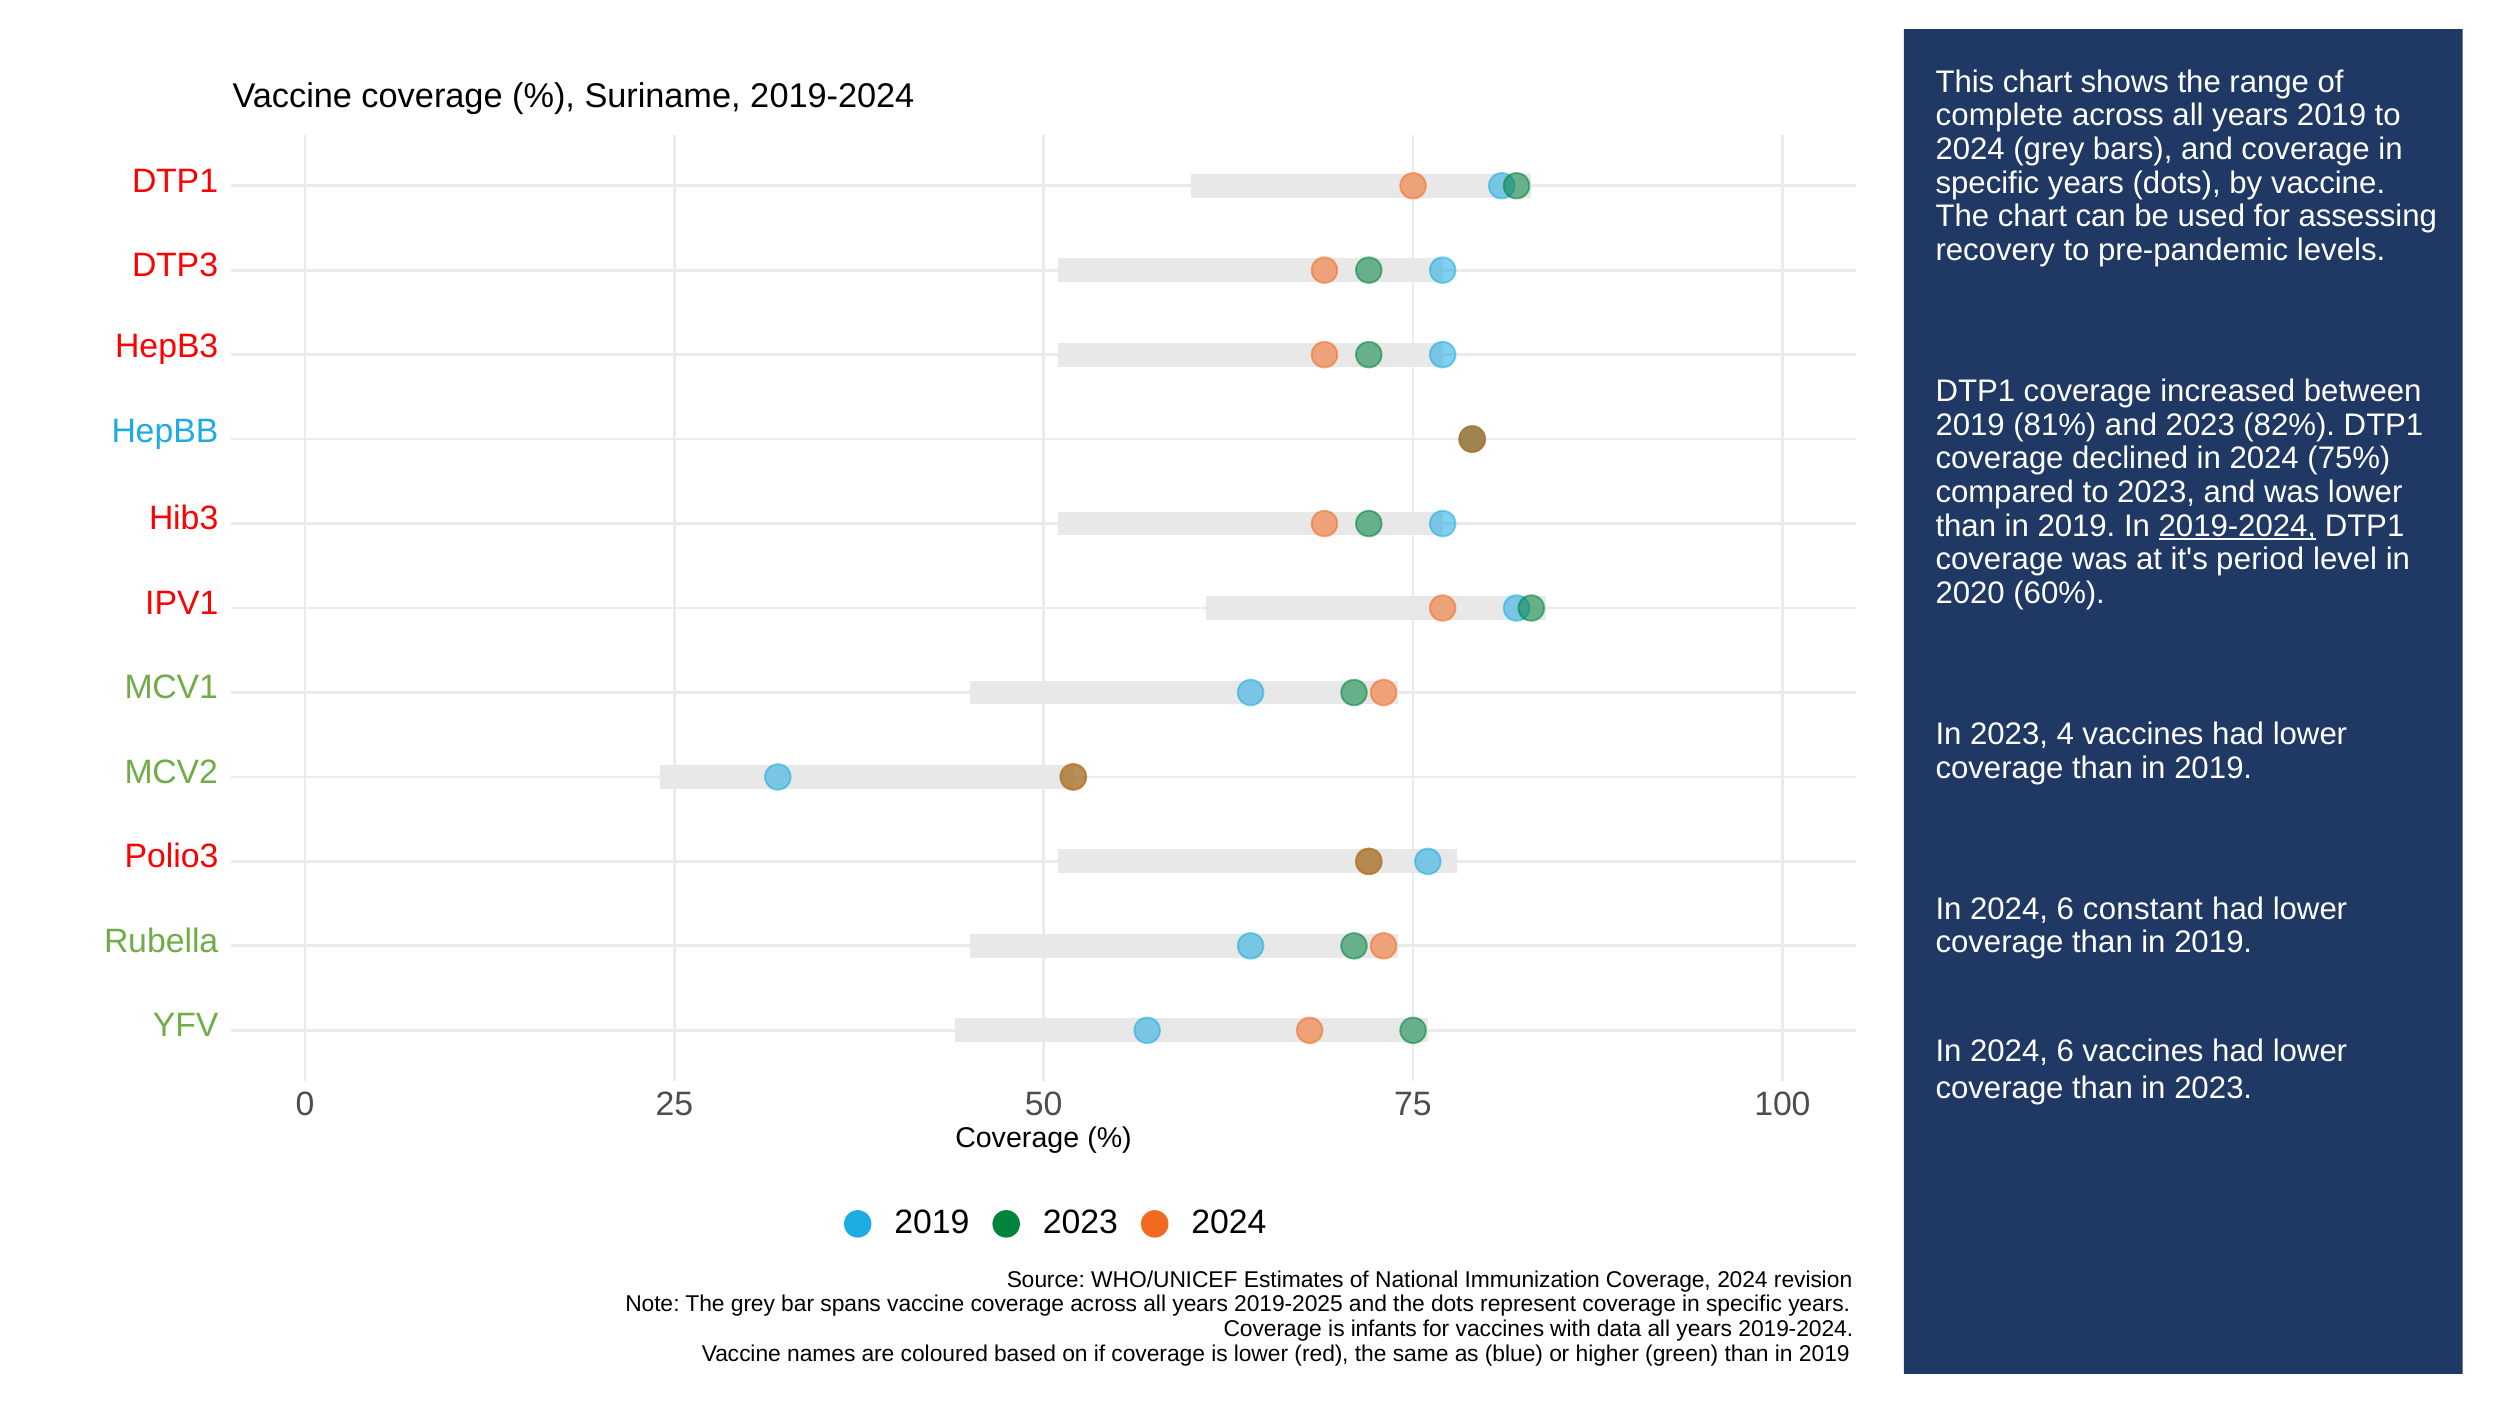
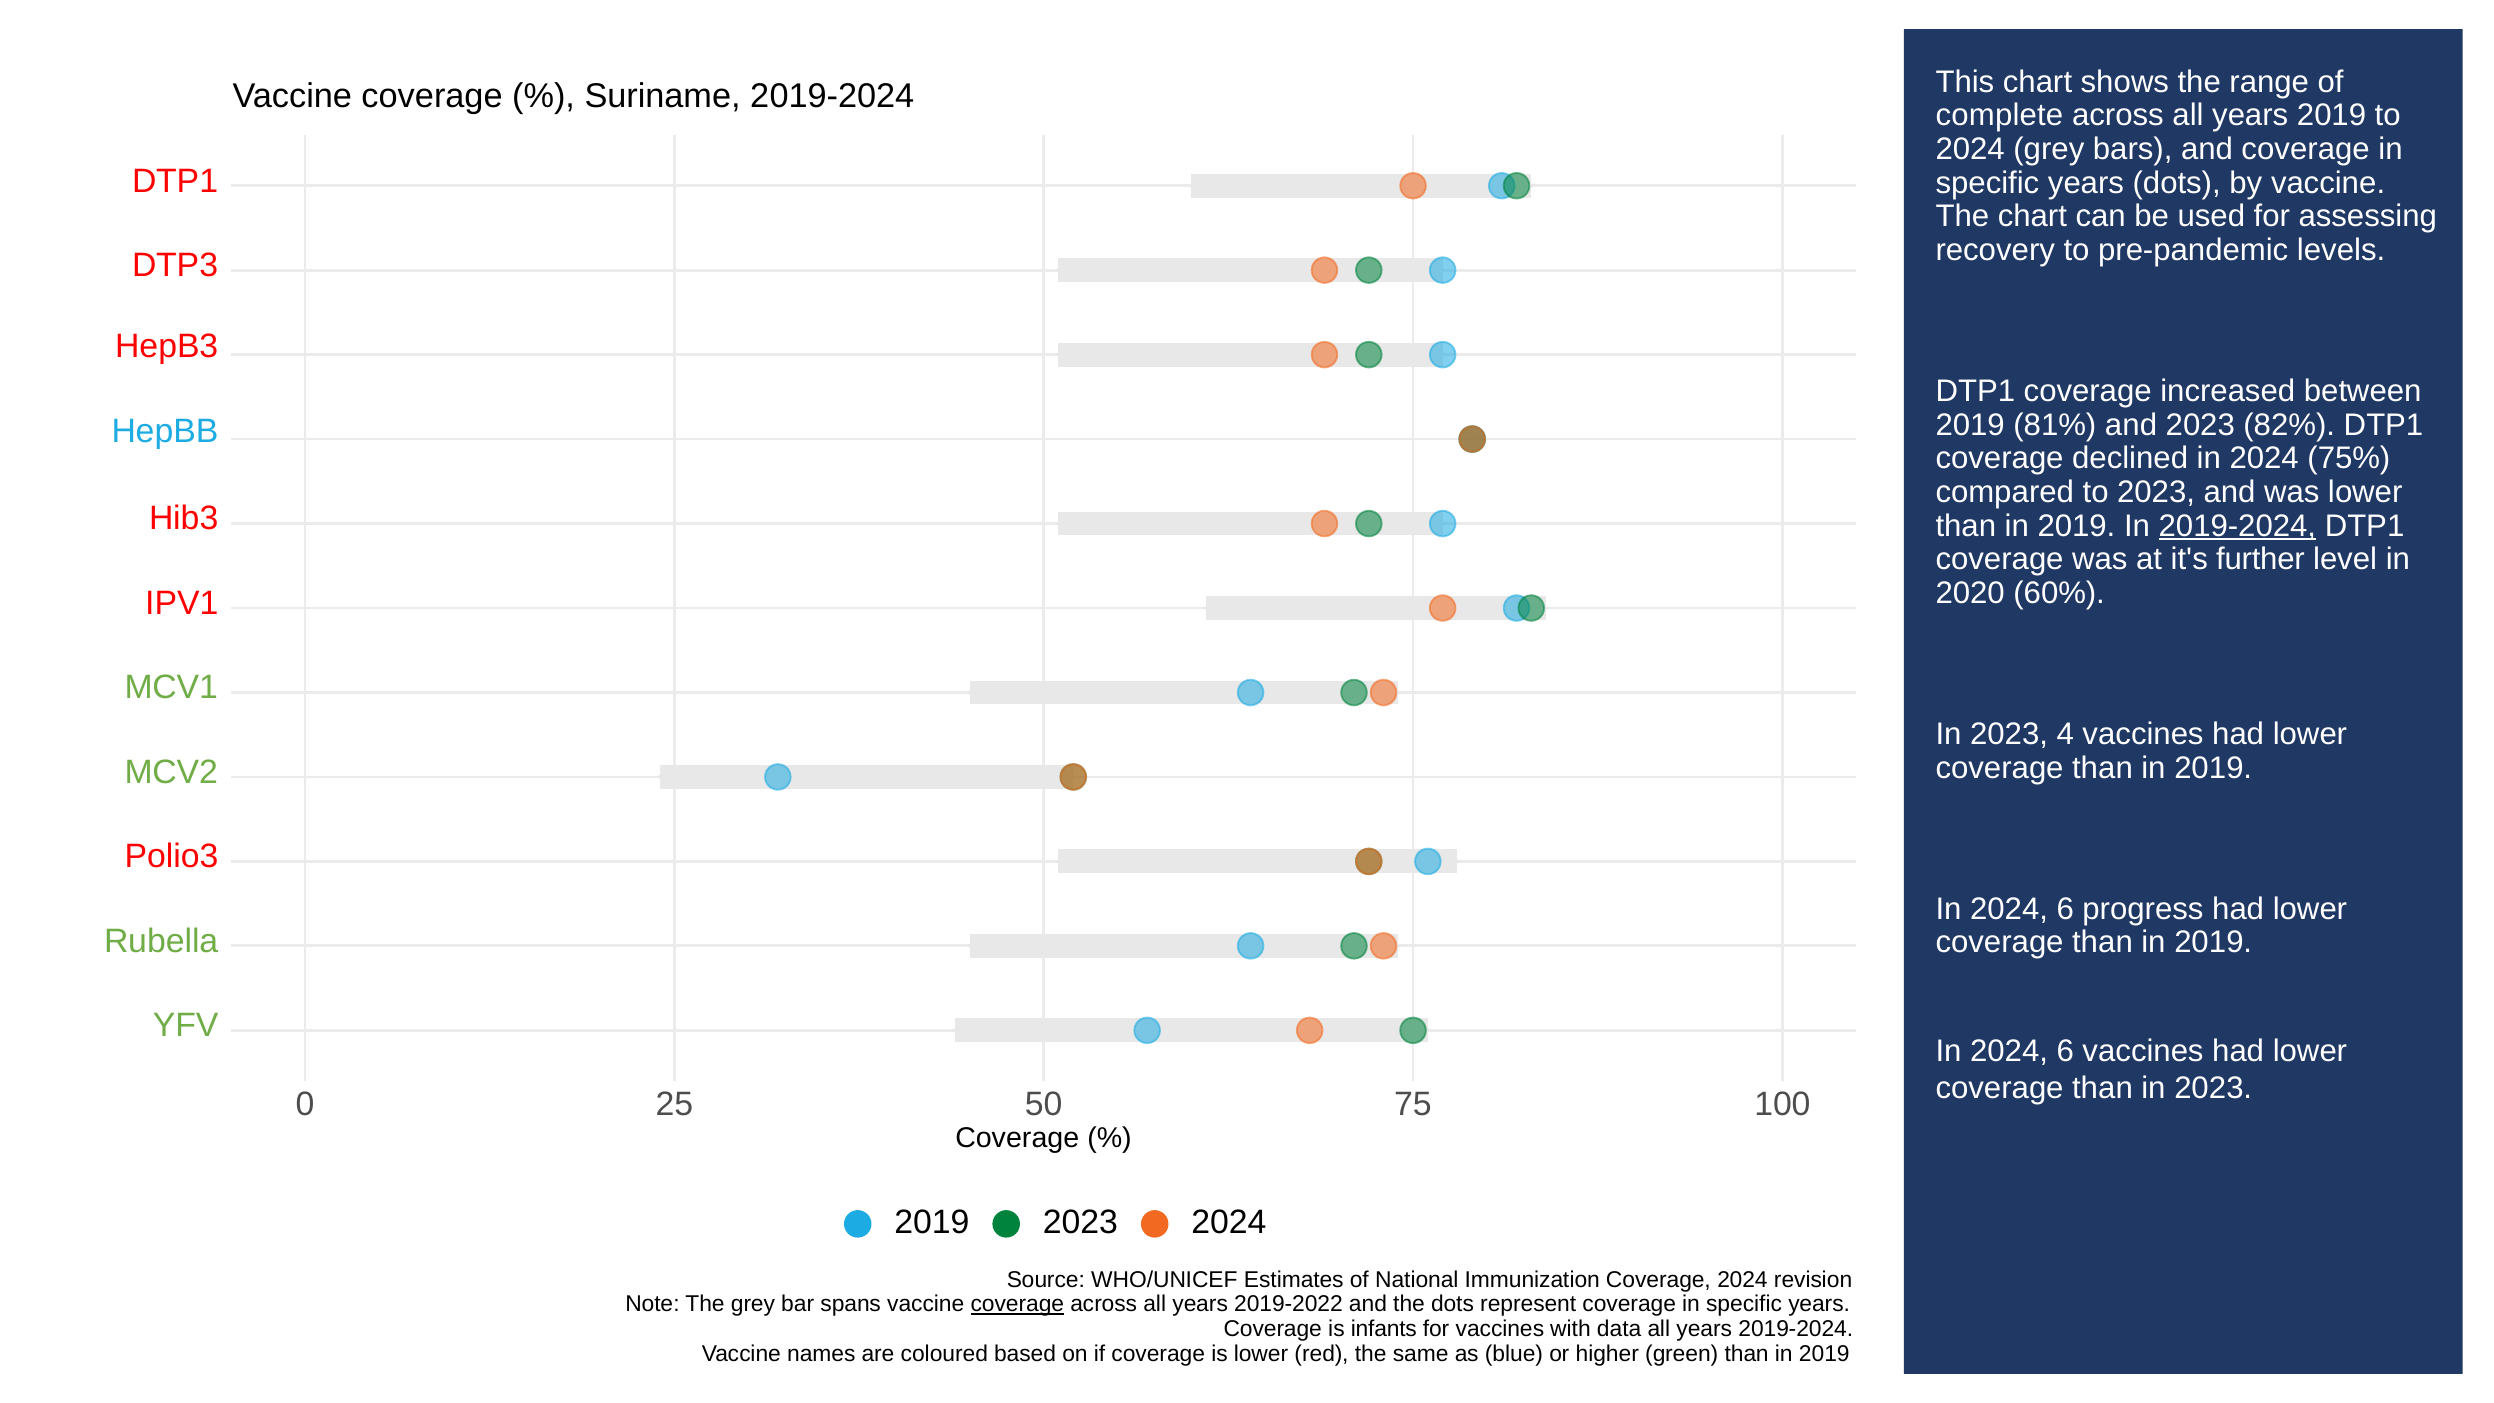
period: period -> further
constant: constant -> progress
coverage at (1017, 1304) underline: none -> present
2019-2025: 2019-2025 -> 2019-2022
